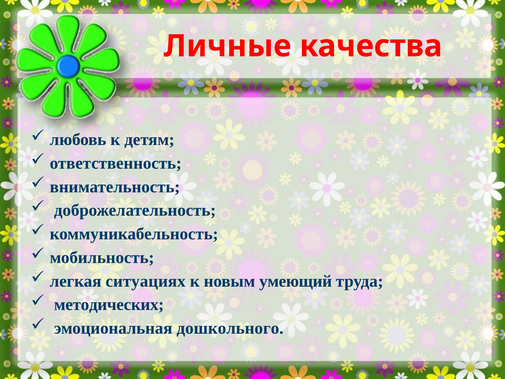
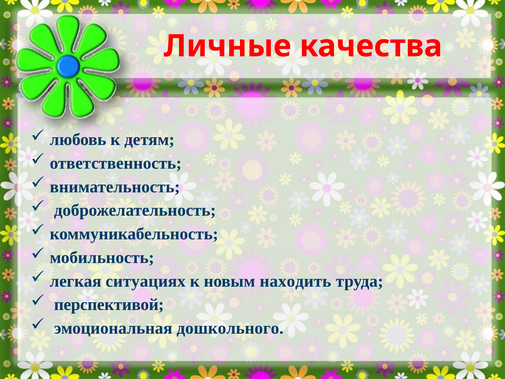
умеющий: умеющий -> находить
методических: методических -> перспективой
